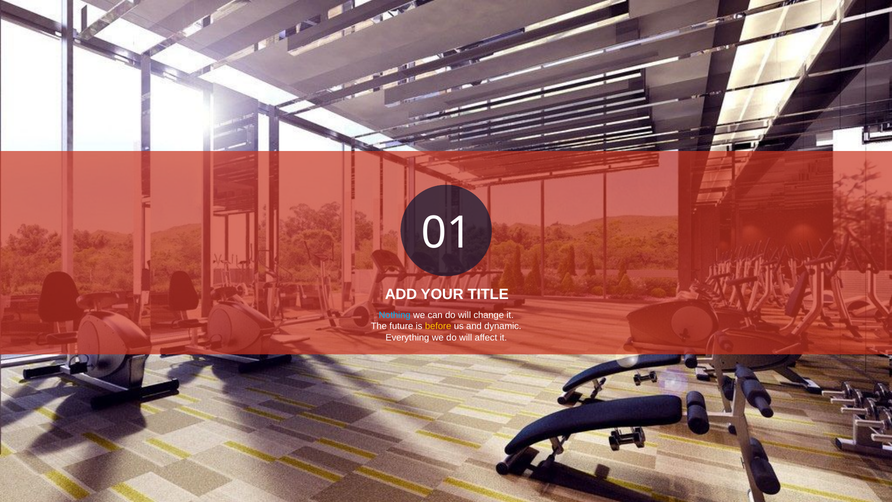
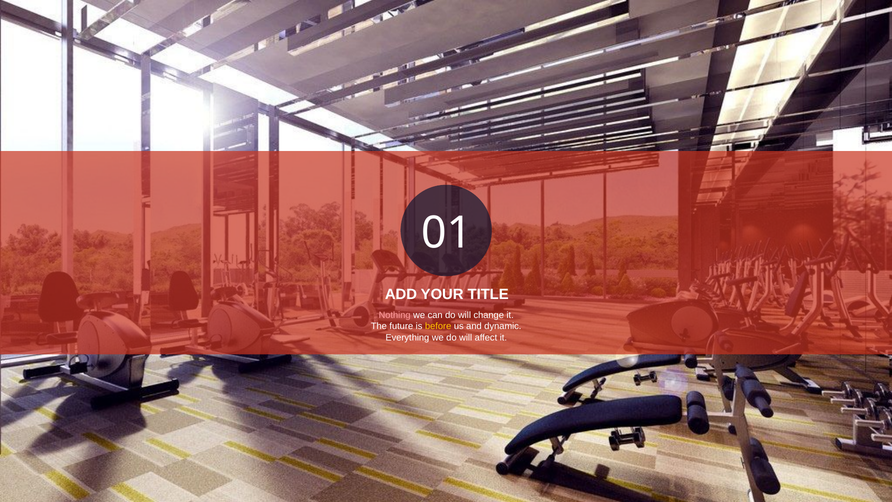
Nothing colour: light blue -> pink
